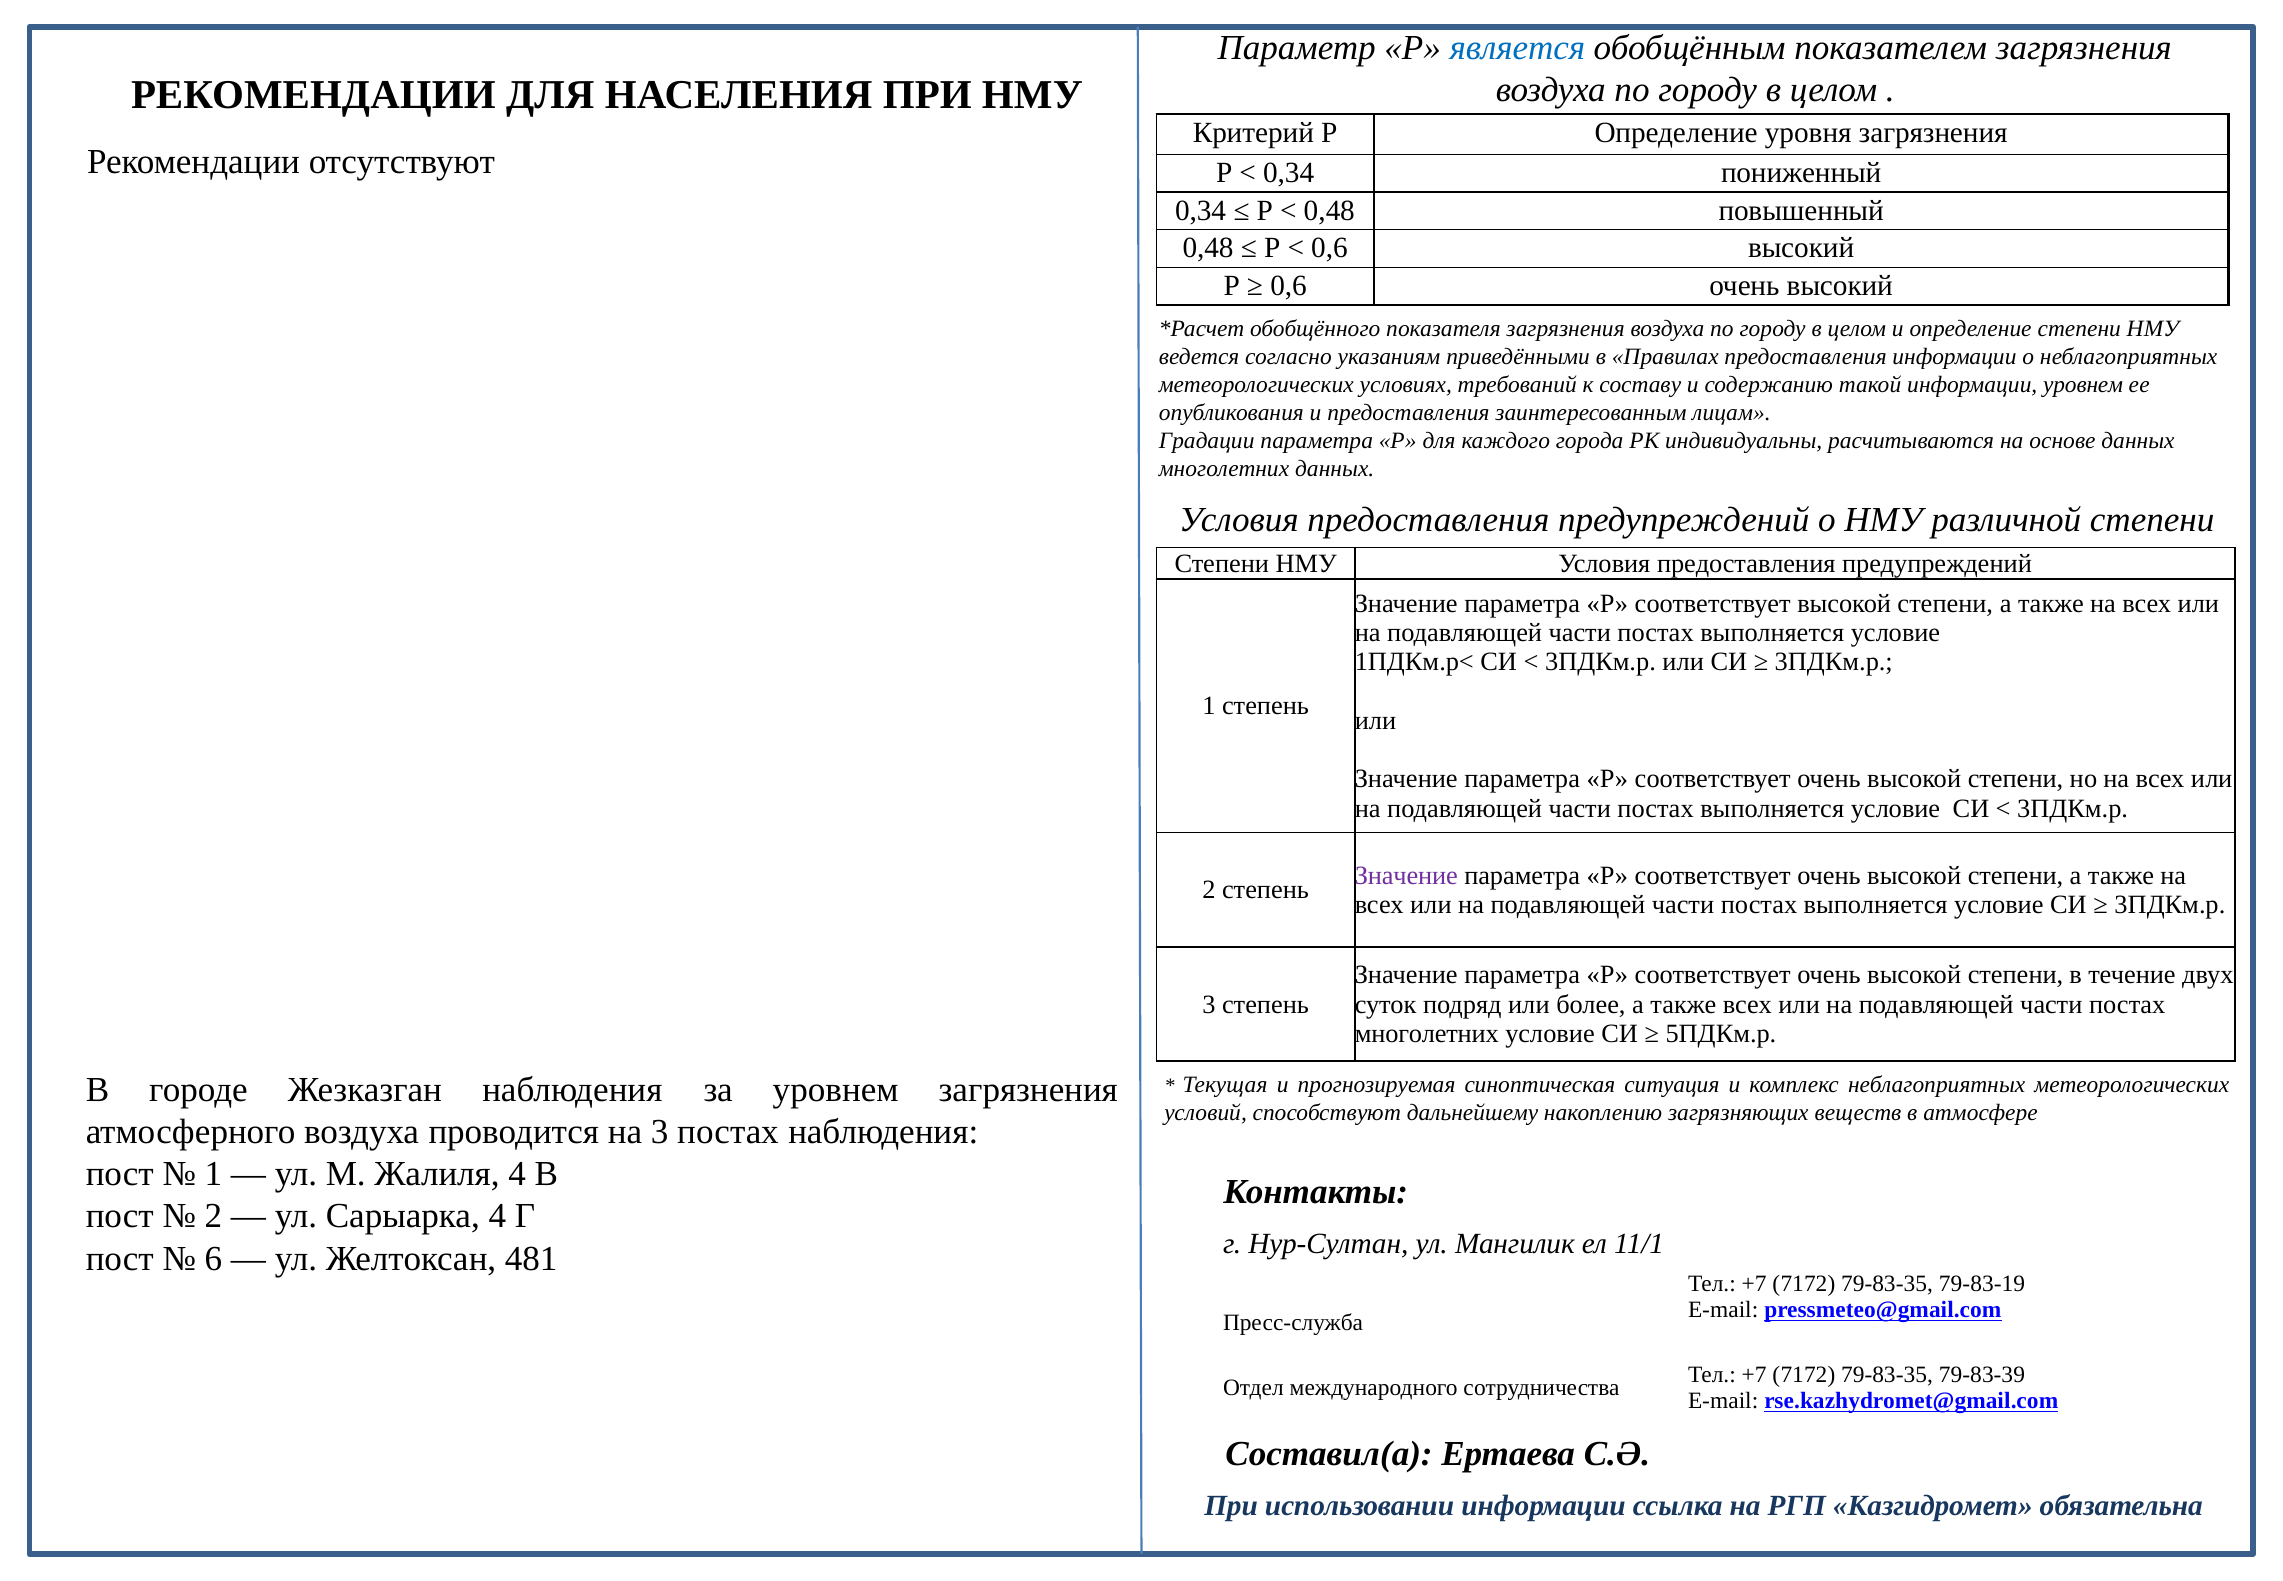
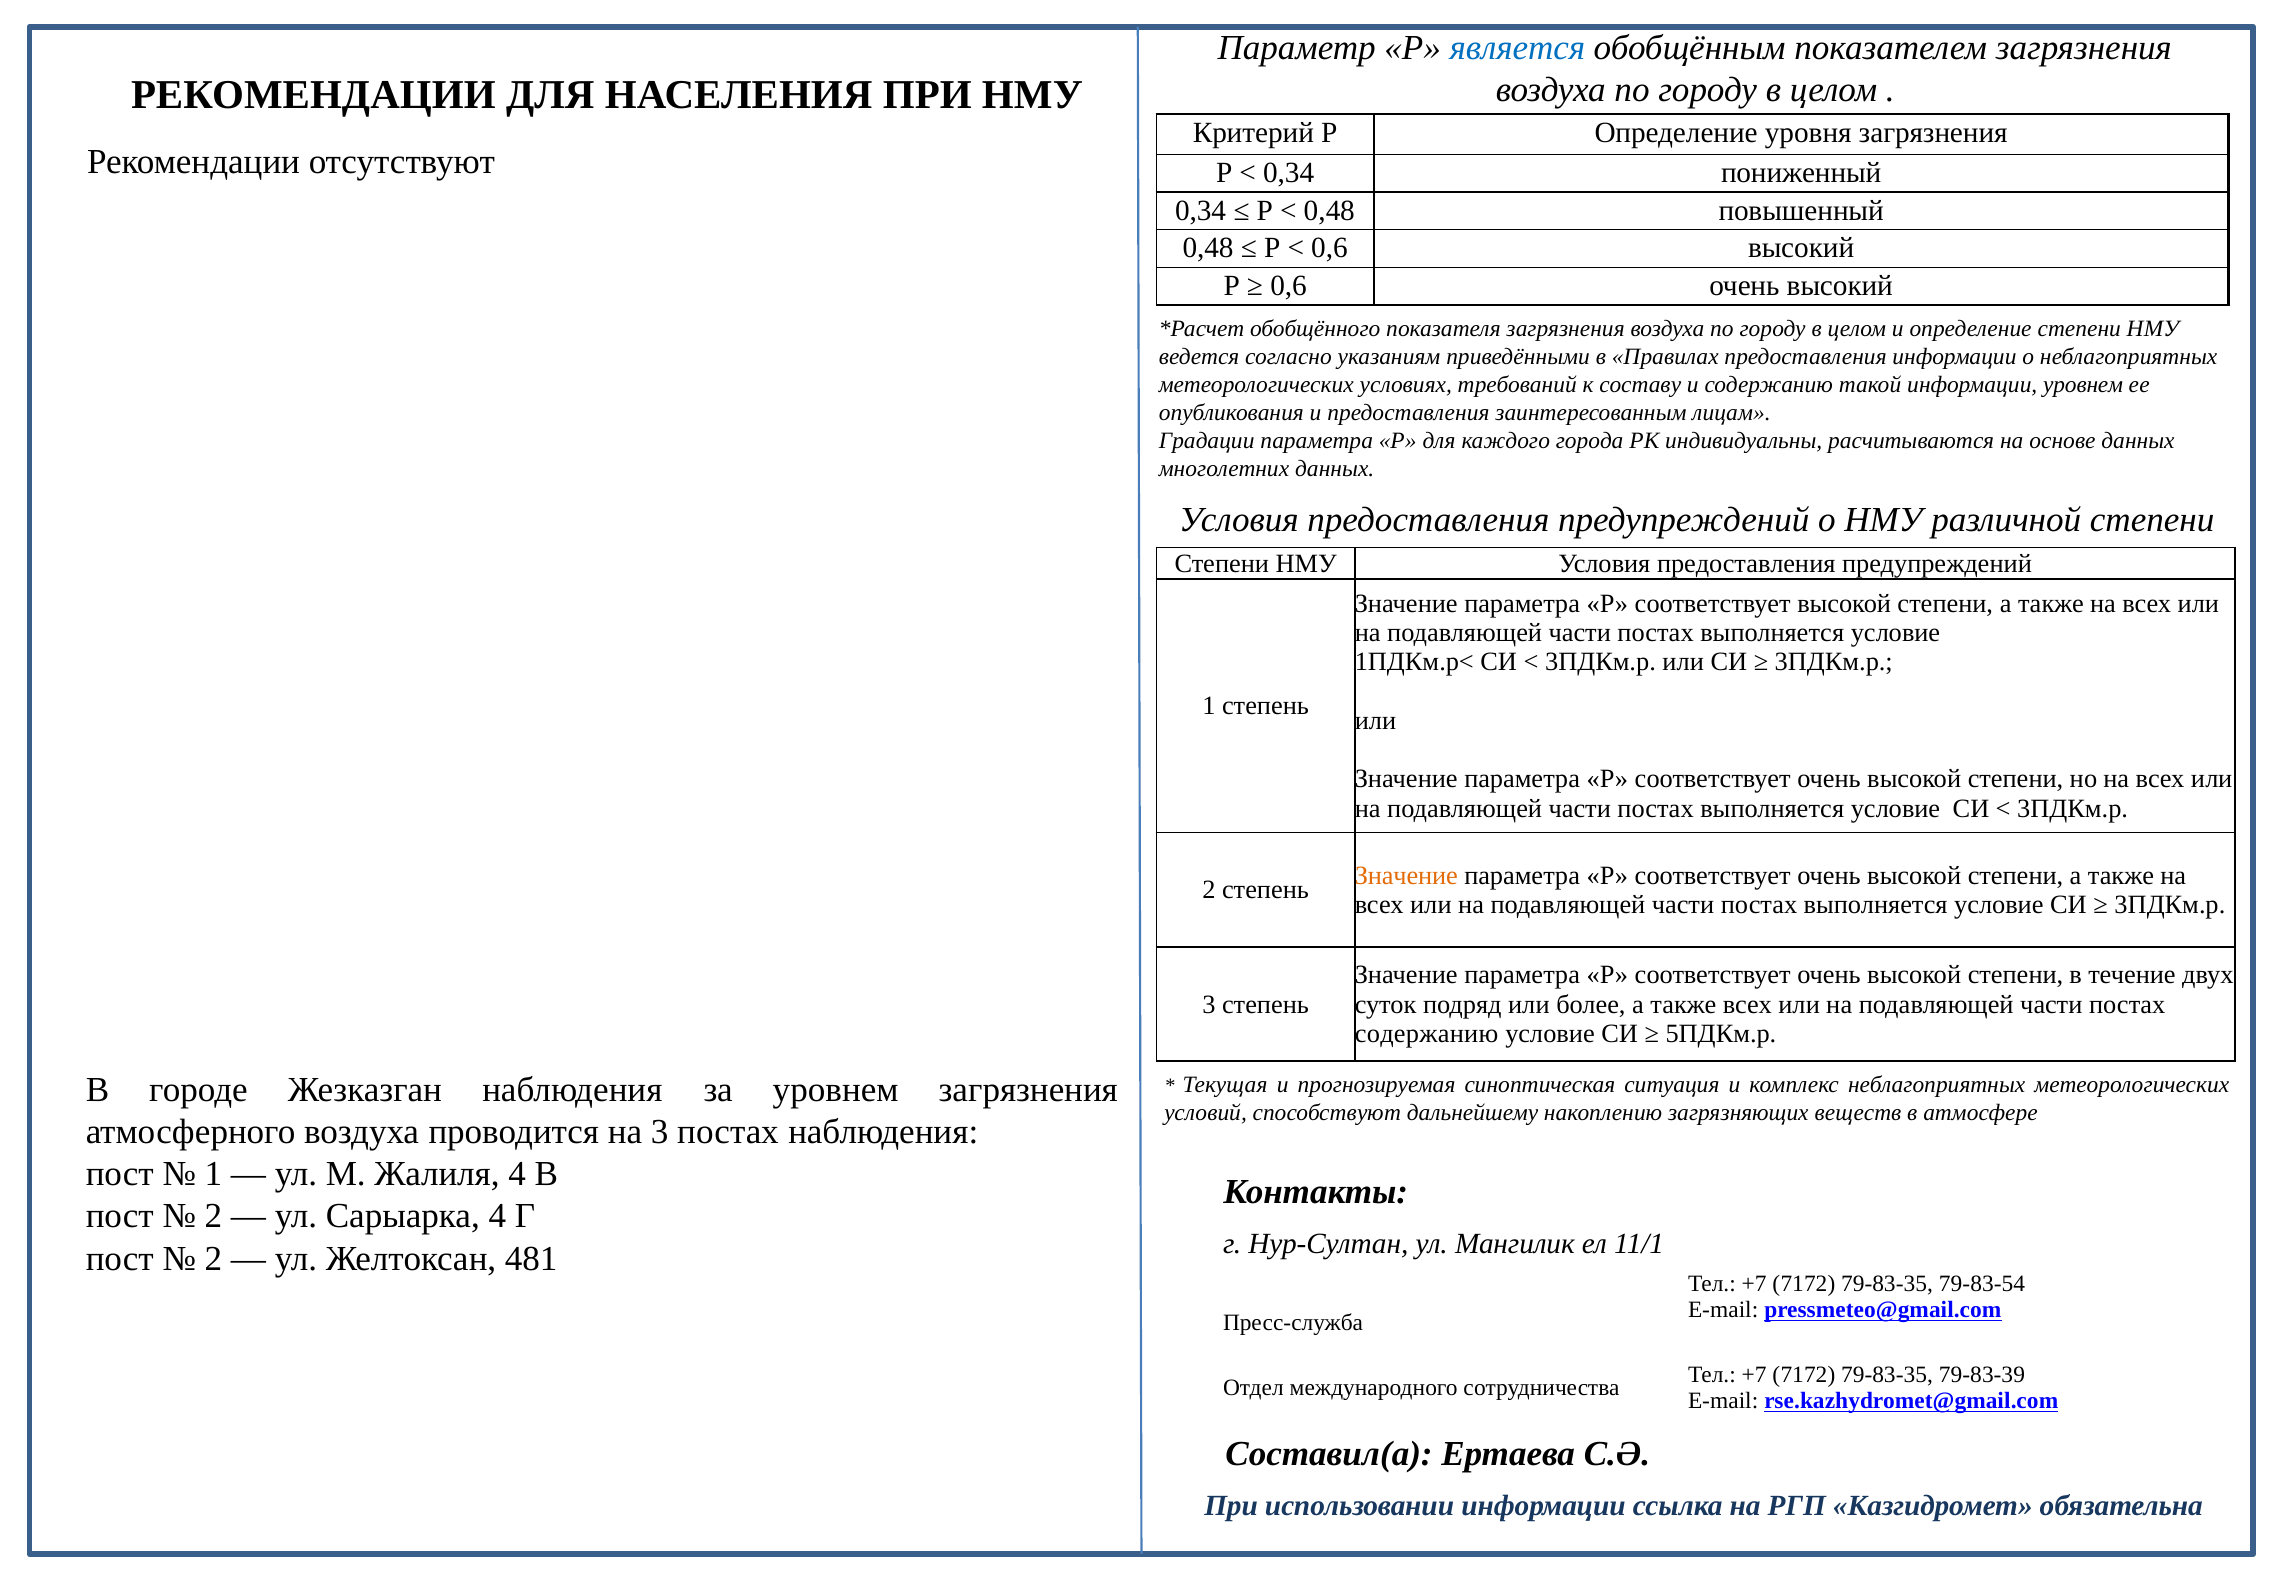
Значение at (1406, 875) colour: purple -> orange
многолетних at (1427, 1033): многолетних -> содержанию
6 at (213, 1258): 6 -> 2
79-83-19: 79-83-19 -> 79-83-54
